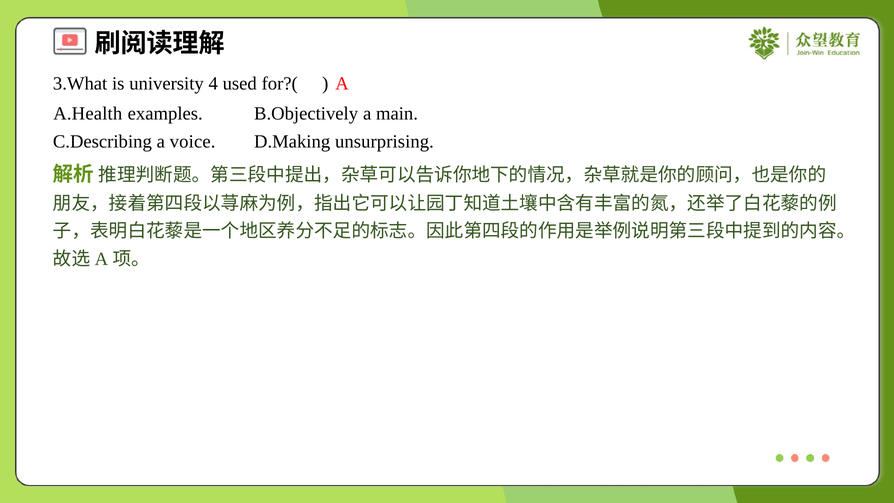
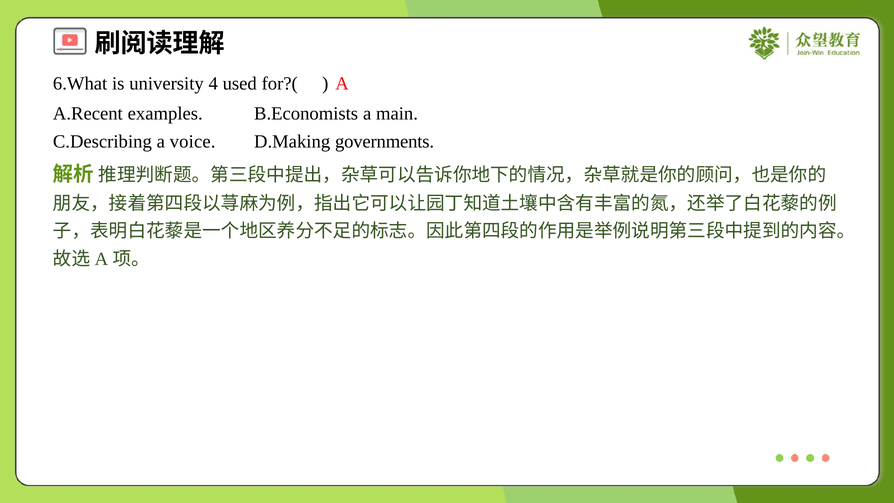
3.What: 3.What -> 6.What
A.Health: A.Health -> A.Recent
B.Objectively: B.Objectively -> B.Economists
unsurprising: unsurprising -> governments
